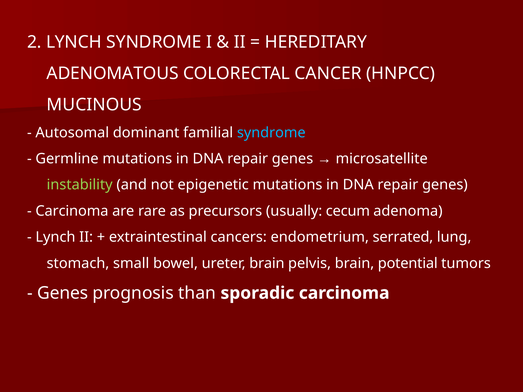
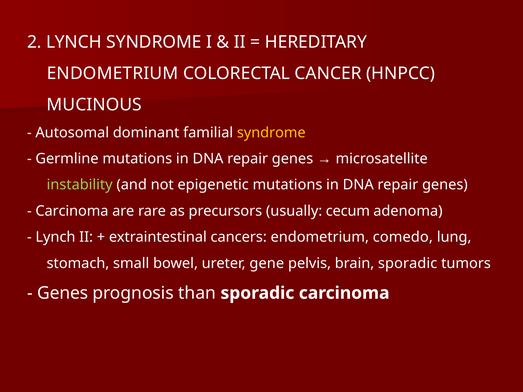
ADENOMATOUS at (113, 74): ADENOMATOUS -> ENDOMETRIUM
syndrome at (271, 133) colour: light blue -> yellow
serrated: serrated -> comedo
ureter brain: brain -> gene
brain potential: potential -> sporadic
